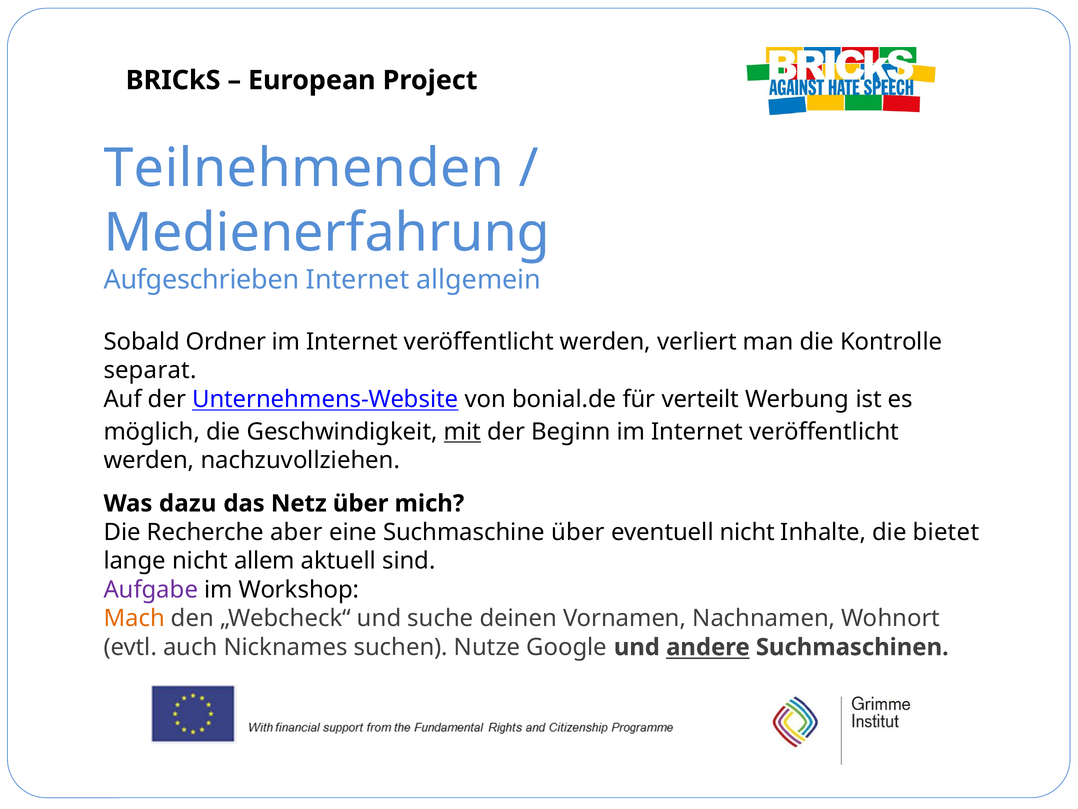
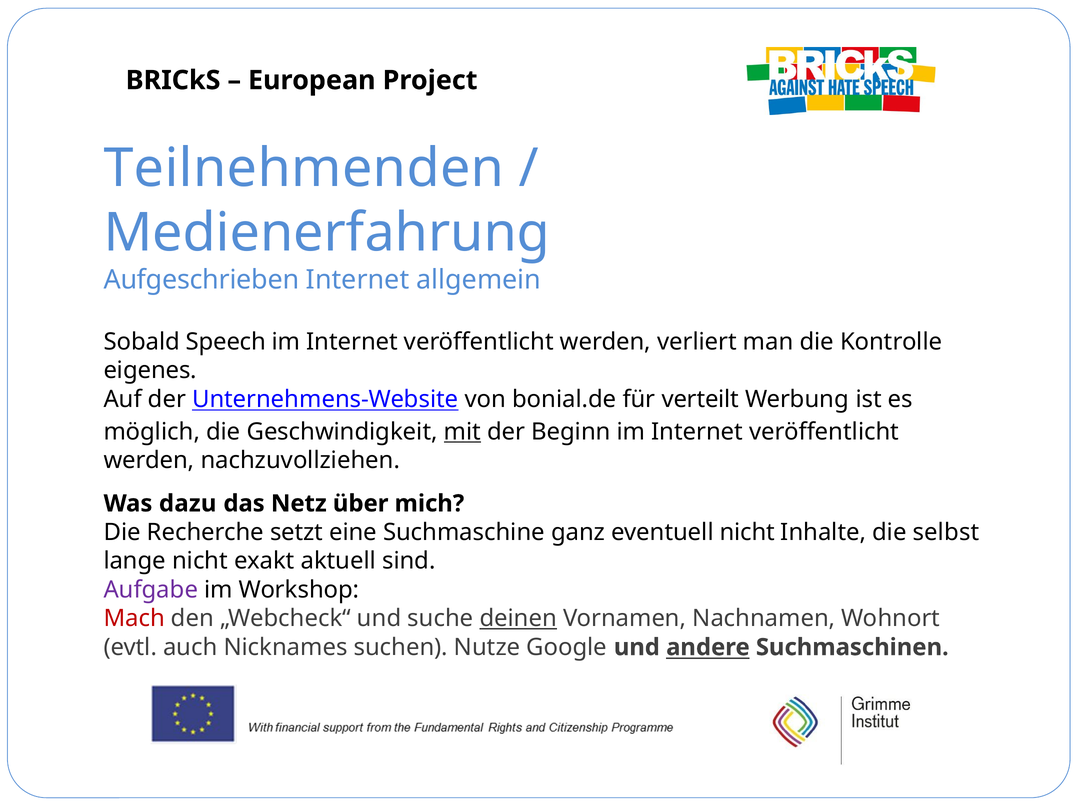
Ordner: Ordner -> Speech
separat: separat -> eigenes
aber: aber -> setzt
Suchmaschine über: über -> ganz
bietet: bietet -> selbst
allem: allem -> exakt
Mach colour: orange -> red
deinen underline: none -> present
